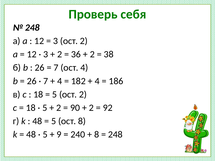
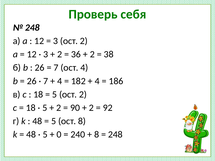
9: 9 -> 0
